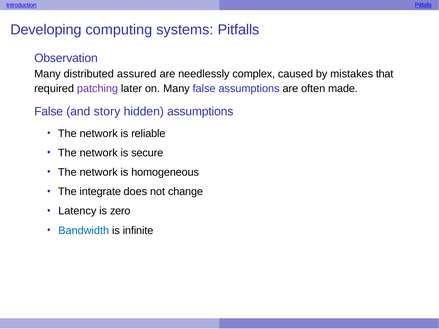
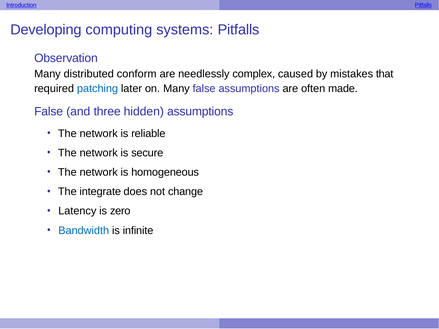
assured: assured -> conform
patching colour: purple -> blue
story: story -> three
